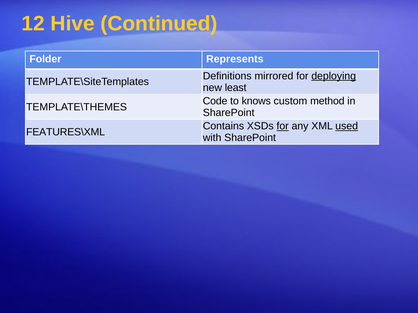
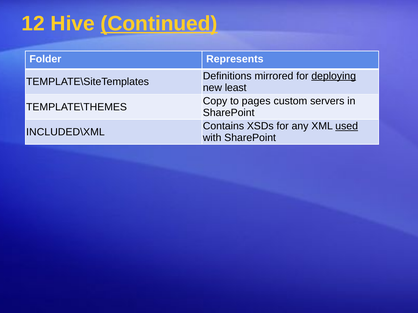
Continued underline: none -> present
Code: Code -> Copy
knows: knows -> pages
method: method -> servers
for at (283, 126) underline: present -> none
FEATURES\XML: FEATURES\XML -> INCLUDED\XML
